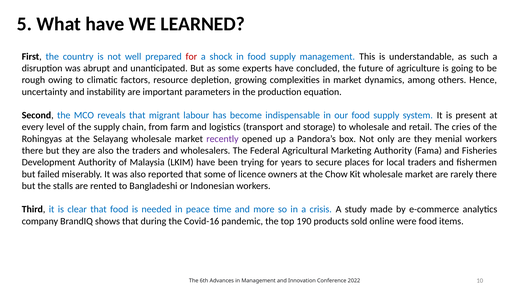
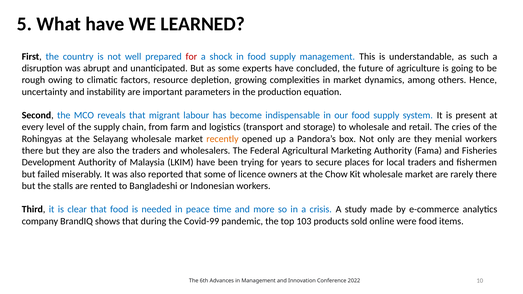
recently colour: purple -> orange
Covid-16: Covid-16 -> Covid-99
190: 190 -> 103
